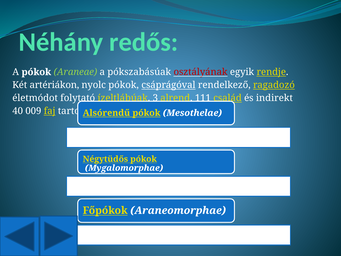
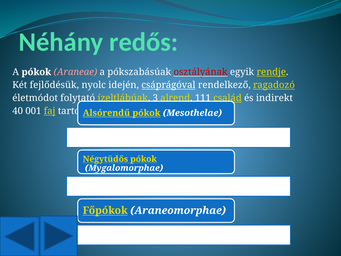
Araneae colour: light green -> pink
artériákon: artériákon -> fejlődésük
nyolc pókok: pókok -> idején
009: 009 -> 001
